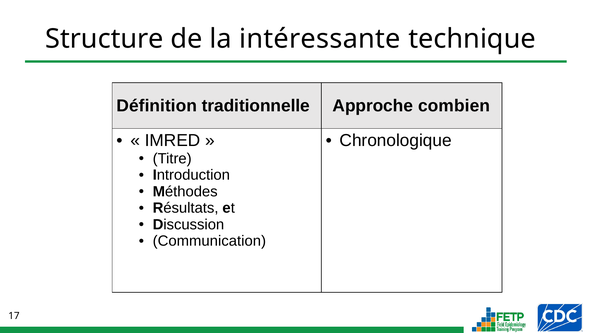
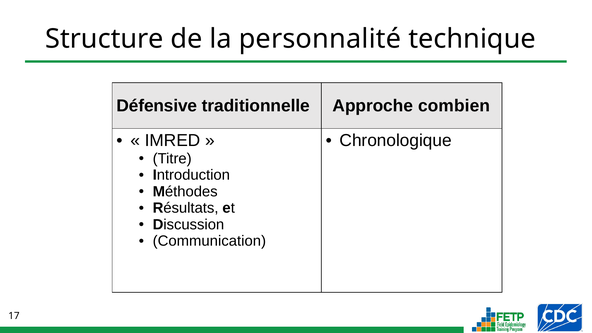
intéressante: intéressante -> personnalité
Définition: Définition -> Défensive
